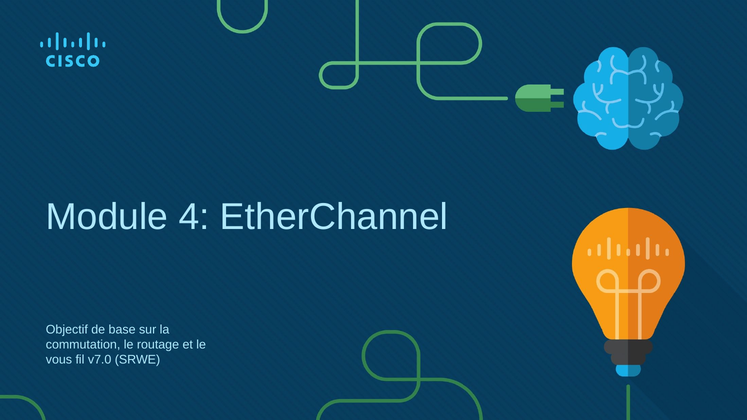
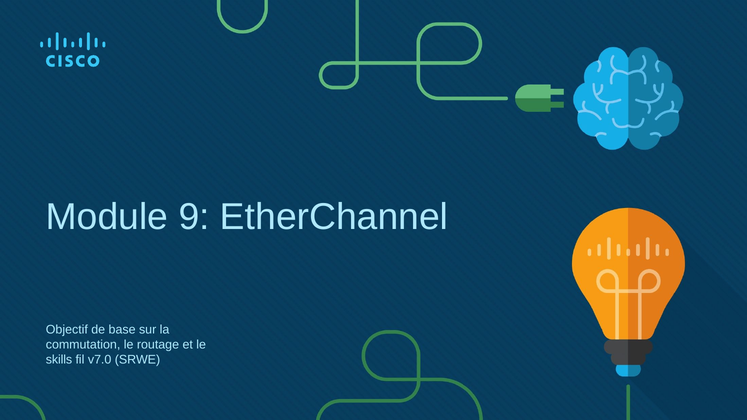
4: 4 -> 9
vous: vous -> skills
